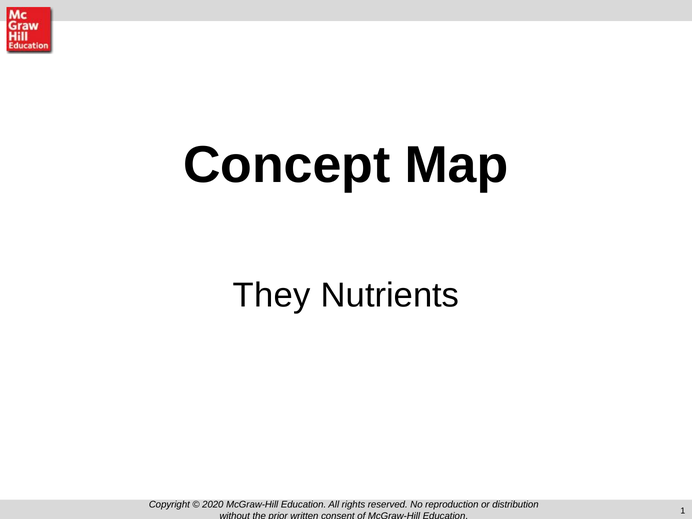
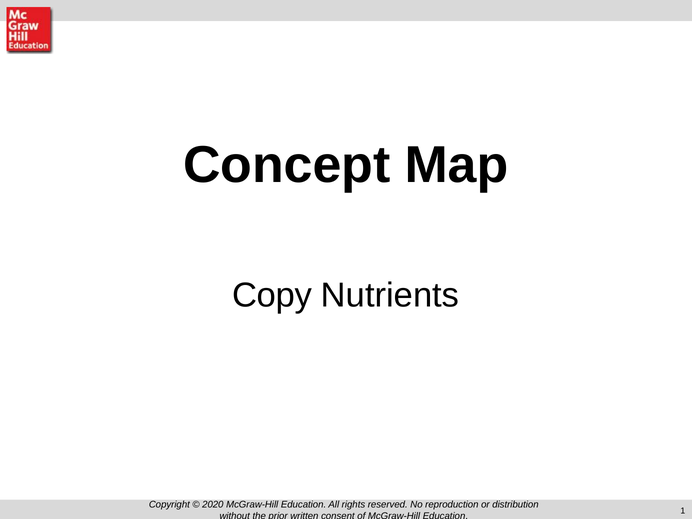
They: They -> Copy
